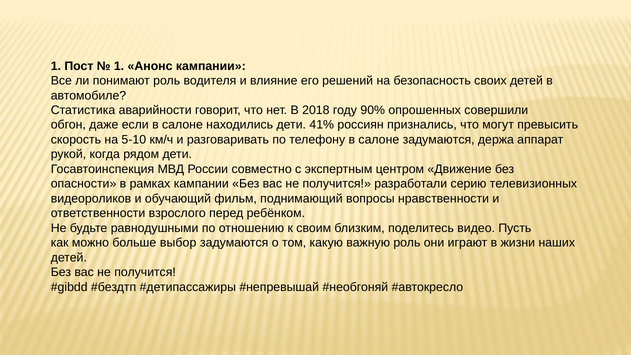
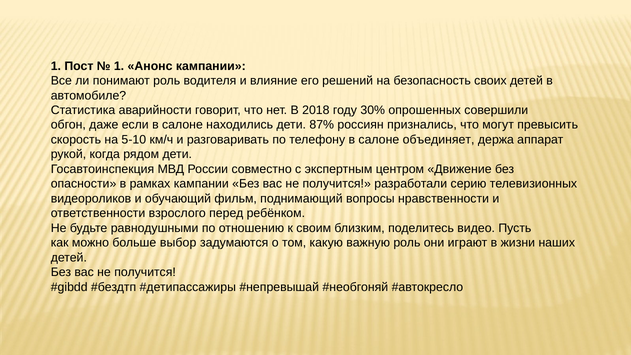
90%: 90% -> 30%
41%: 41% -> 87%
салоне задумаются: задумаются -> объединяет
